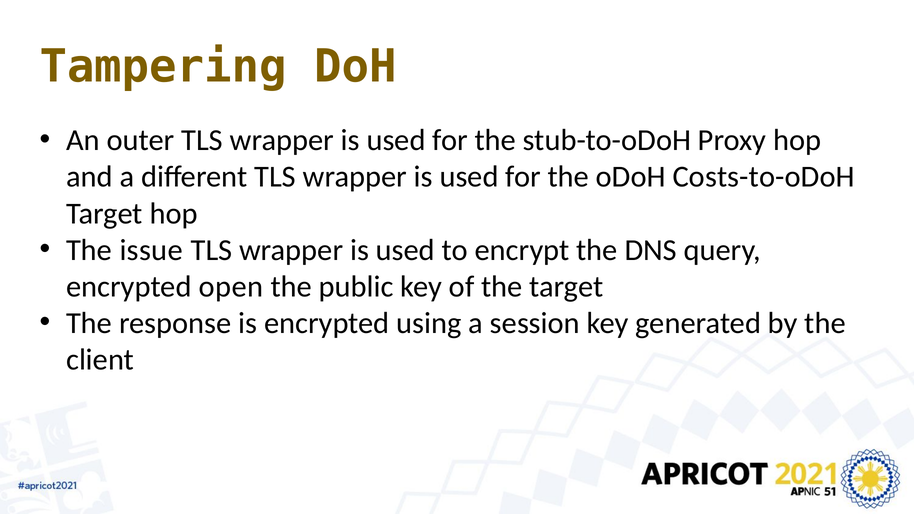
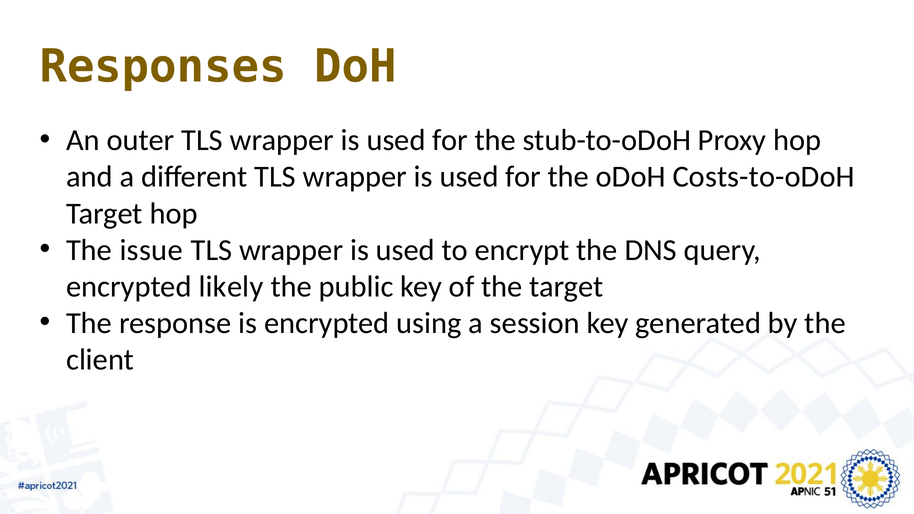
Tampering: Tampering -> Responses
open: open -> likely
